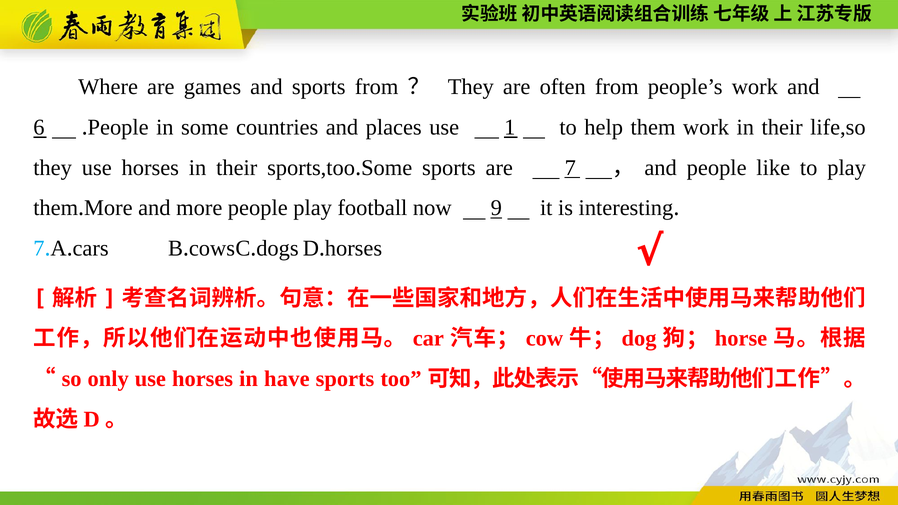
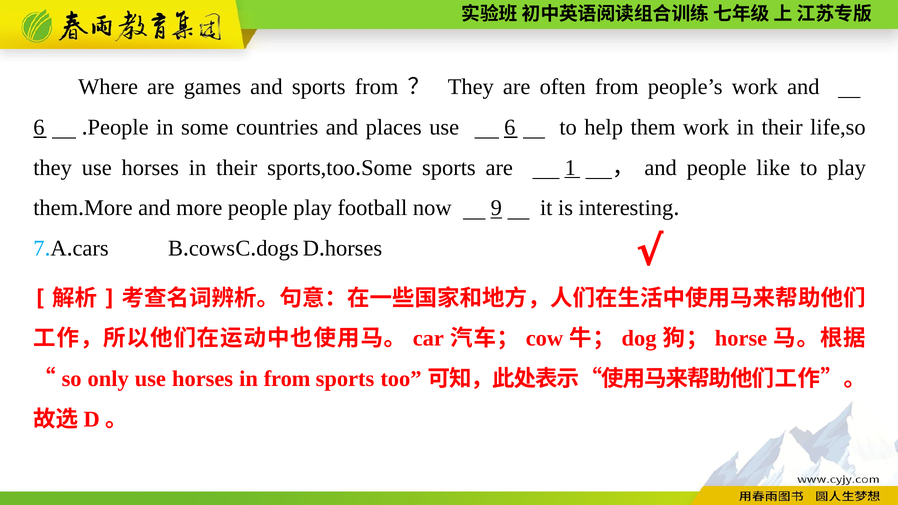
use 1: 1 -> 6
are 7: 7 -> 1
in have: have -> from
